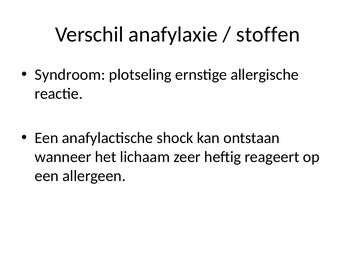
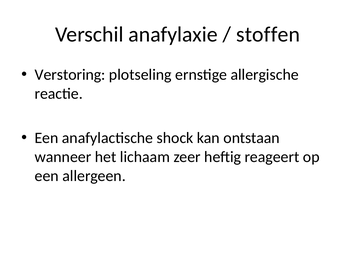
Syndroom: Syndroom -> Verstoring
